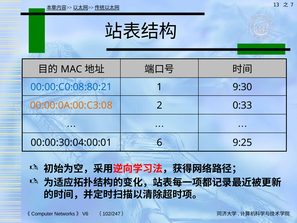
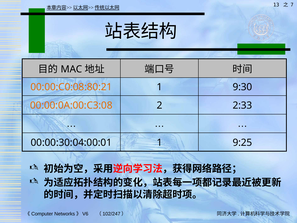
00:00:C0:08:80:21 colour: blue -> orange
0:33: 0:33 -> 2:33
00:00:30:04:00:01 6: 6 -> 1
